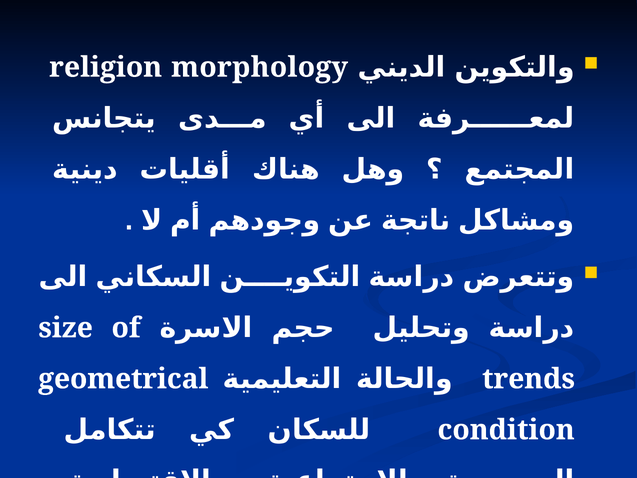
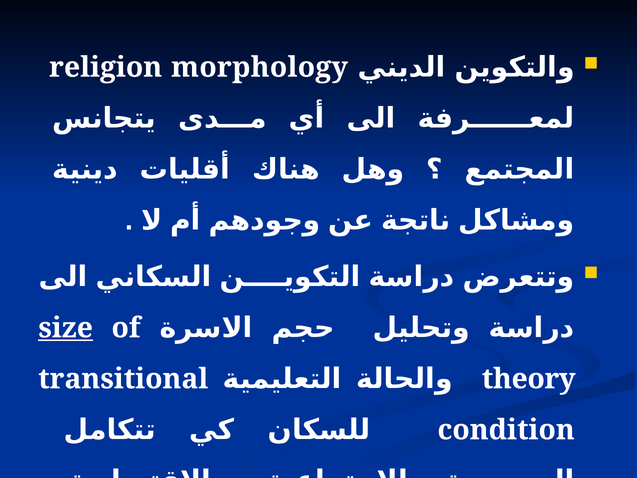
size underline: none -> present
geometrical: geometrical -> transitional
trends: trends -> theory
